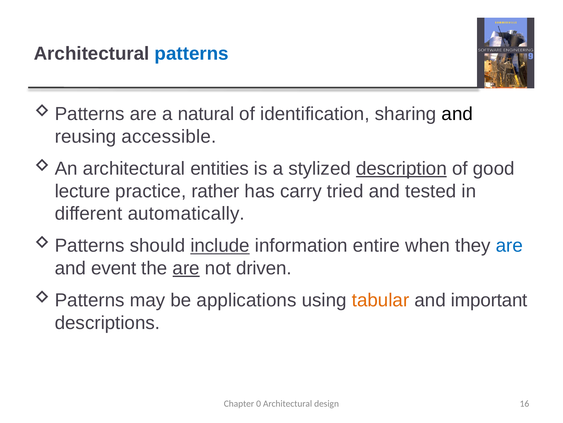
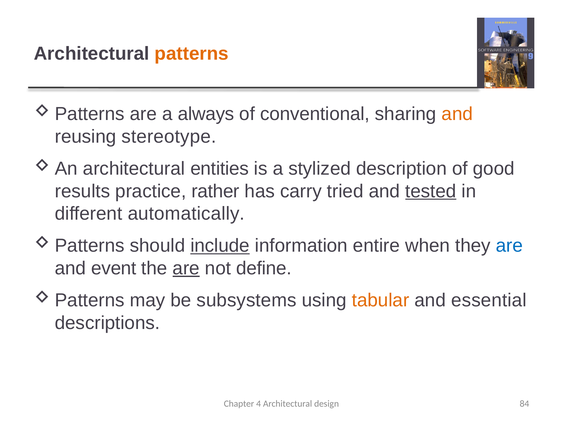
patterns colour: blue -> orange
natural: natural -> always
identification: identification -> conventional
and at (457, 114) colour: black -> orange
accessible: accessible -> stereotype
description underline: present -> none
lecture: lecture -> results
tested underline: none -> present
driven: driven -> define
applications: applications -> subsystems
important: important -> essential
0: 0 -> 4
16: 16 -> 84
